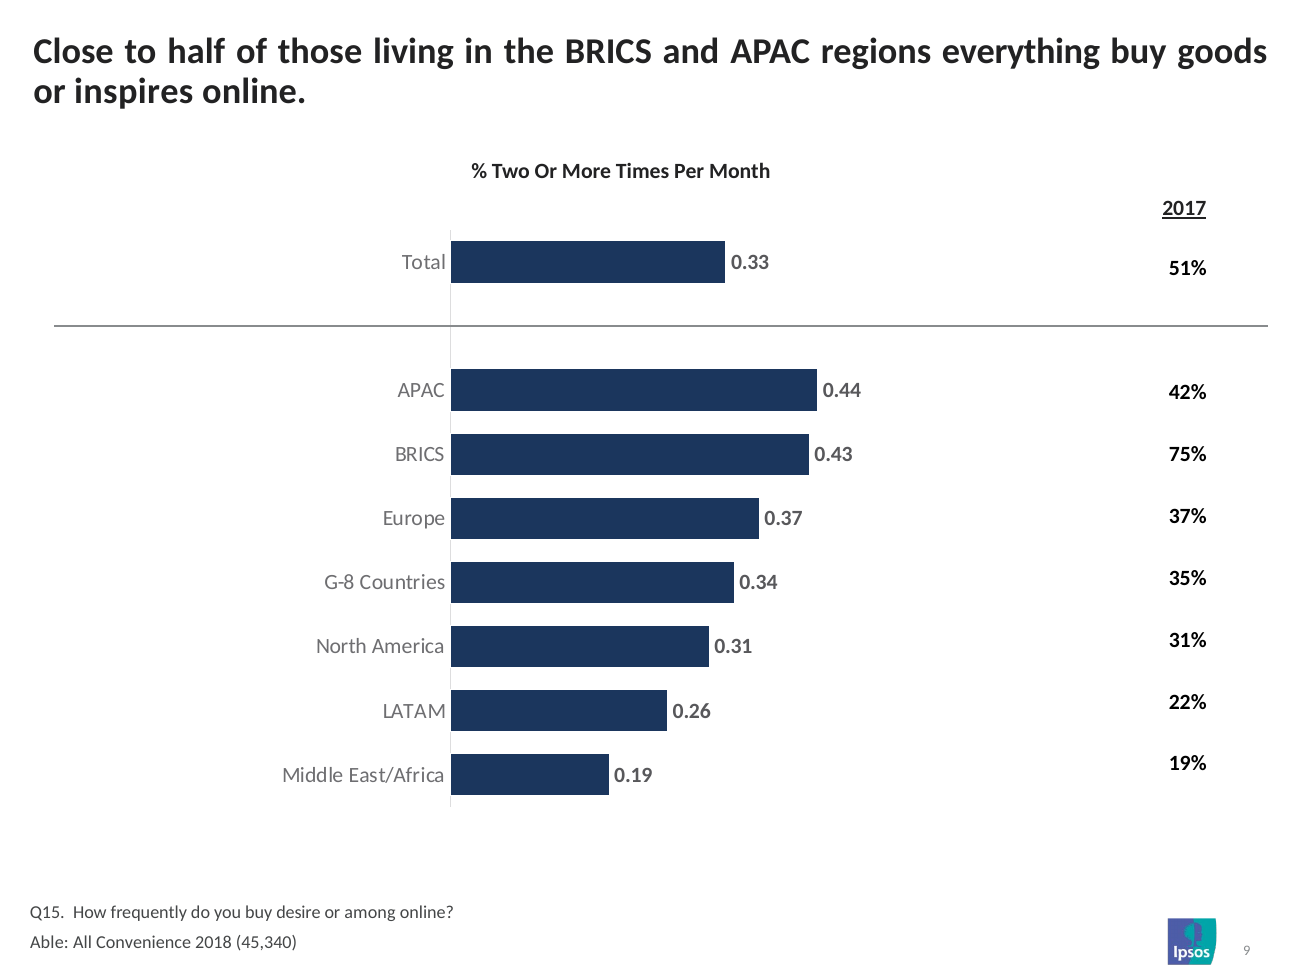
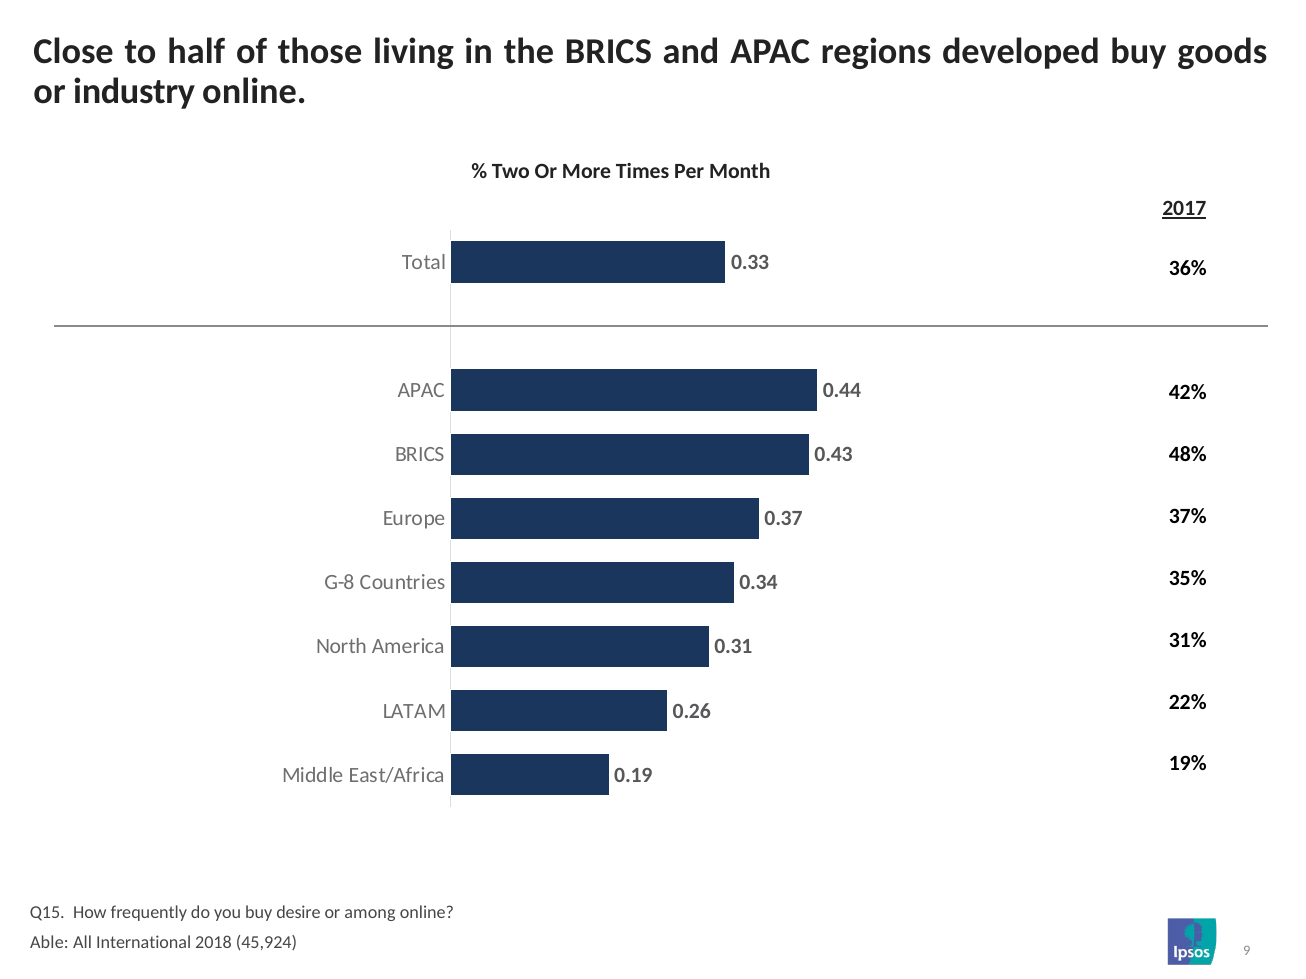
everything: everything -> developed
inspires: inspires -> industry
51%: 51% -> 36%
75%: 75% -> 48%
Convenience: Convenience -> International
45,340: 45,340 -> 45,924
